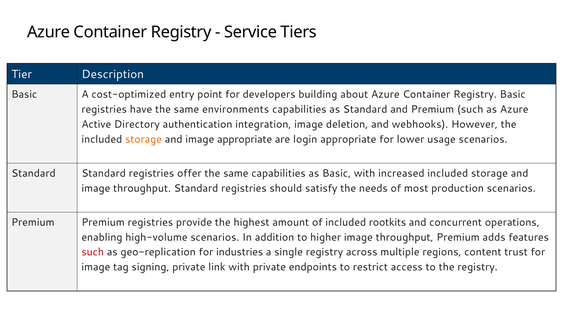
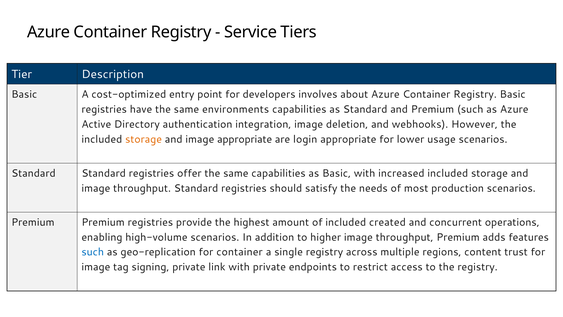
building: building -> involves
rootkits: rootkits -> created
such at (93, 252) colour: red -> blue
for industries: industries -> container
